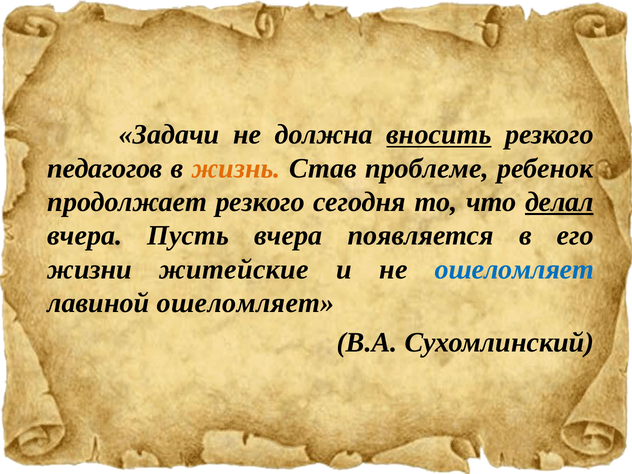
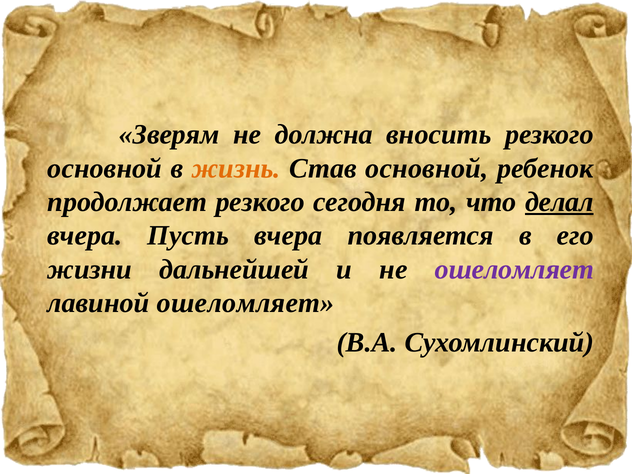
Задачи: Задачи -> Зверям
вносить underline: present -> none
педагогов at (105, 168): педагогов -> основной
Став проблеме: проблеме -> основной
житейские: житейские -> дальнейшей
ошеломляет at (514, 269) colour: blue -> purple
